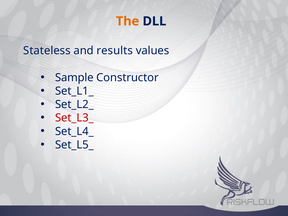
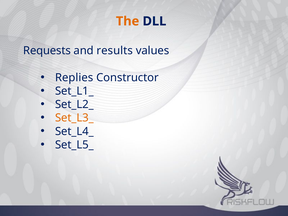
Stateless: Stateless -> Requests
Sample: Sample -> Replies
Set_L3_ colour: red -> orange
